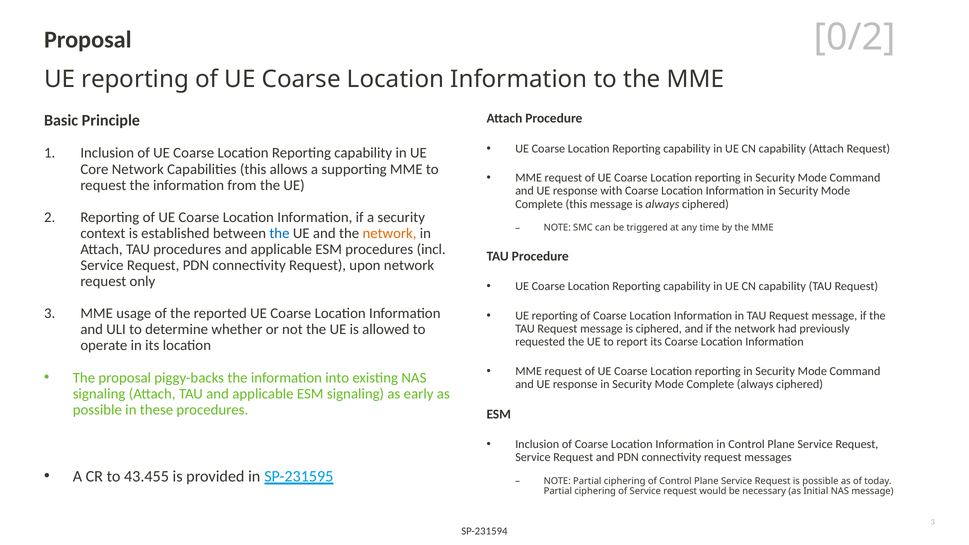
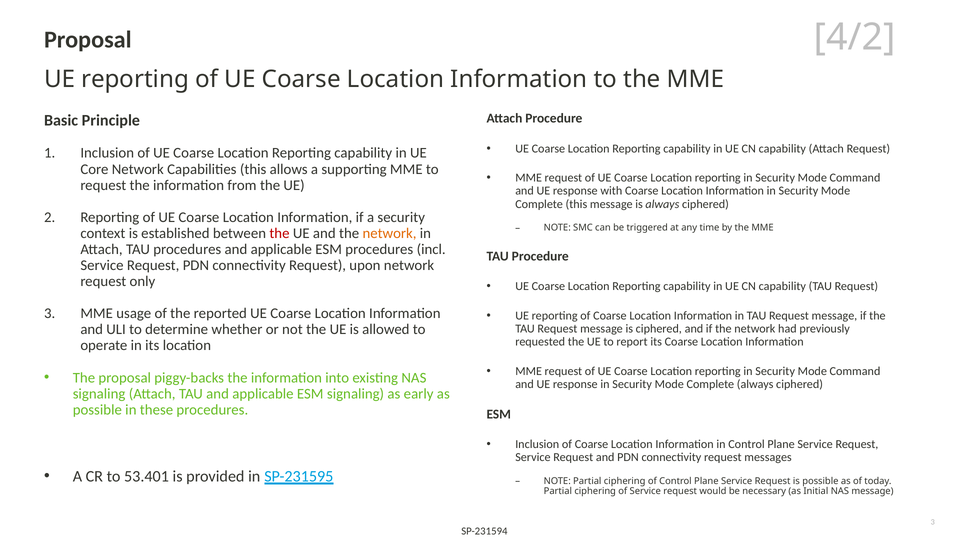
0/2: 0/2 -> 4/2
the at (279, 233) colour: blue -> red
43.455: 43.455 -> 53.401
